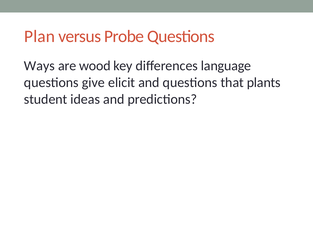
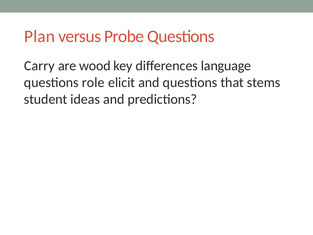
Ways: Ways -> Carry
give: give -> role
plants: plants -> stems
